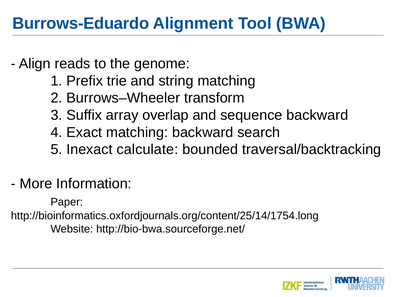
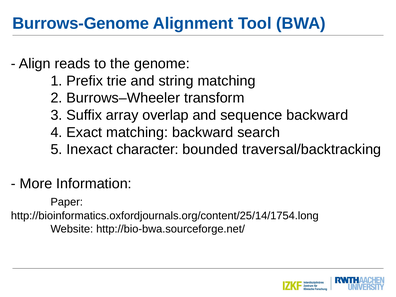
Burrows-Eduardo: Burrows-Eduardo -> Burrows-Genome
calculate: calculate -> character
